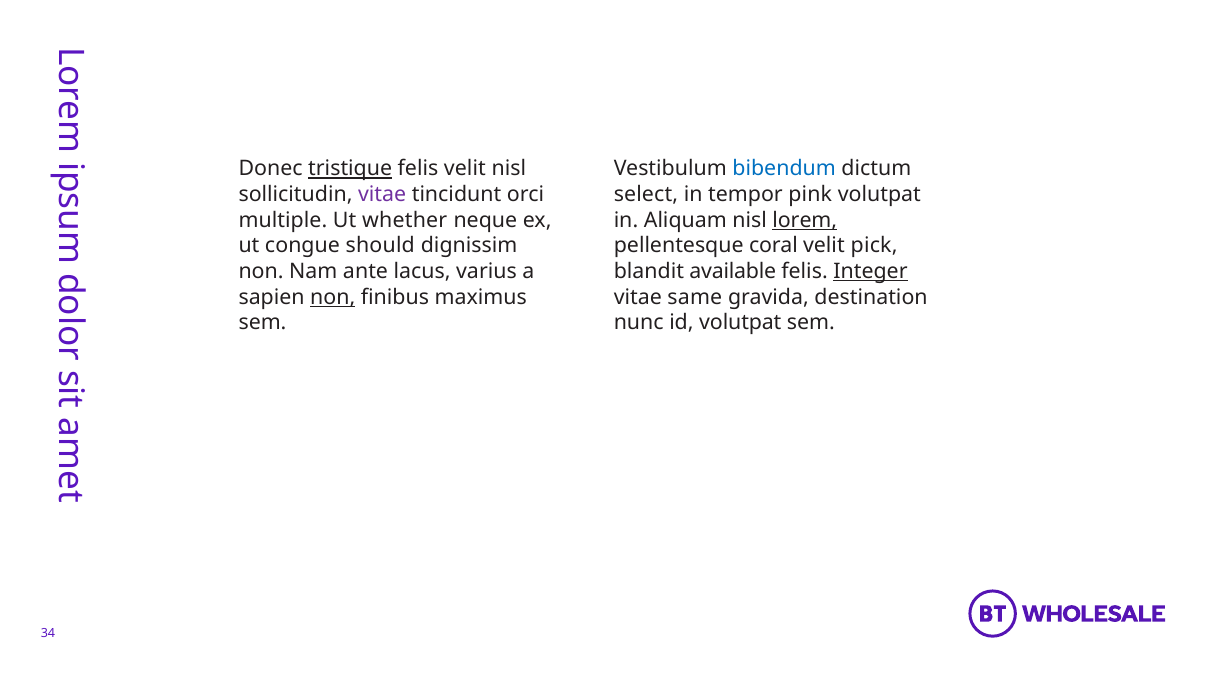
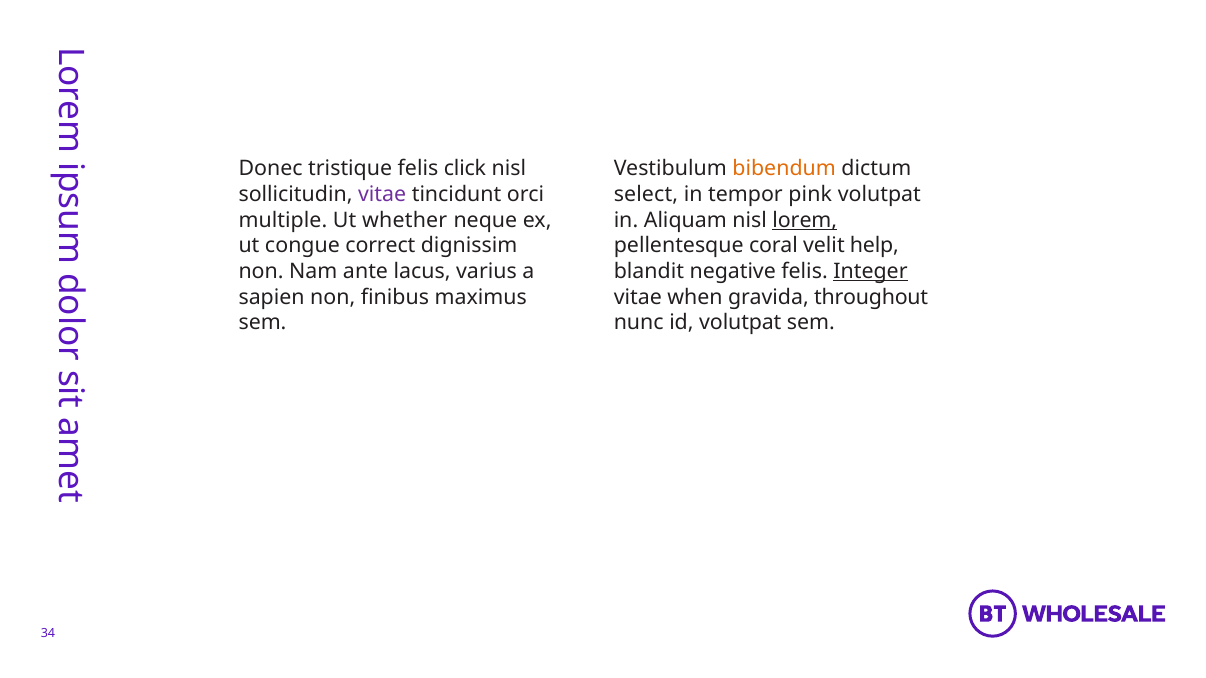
tristique underline: present -> none
felis velit: velit -> click
bibendum colour: blue -> orange
should: should -> correct
pick: pick -> help
available: available -> negative
non at (333, 297) underline: present -> none
same: same -> when
destination: destination -> throughout
